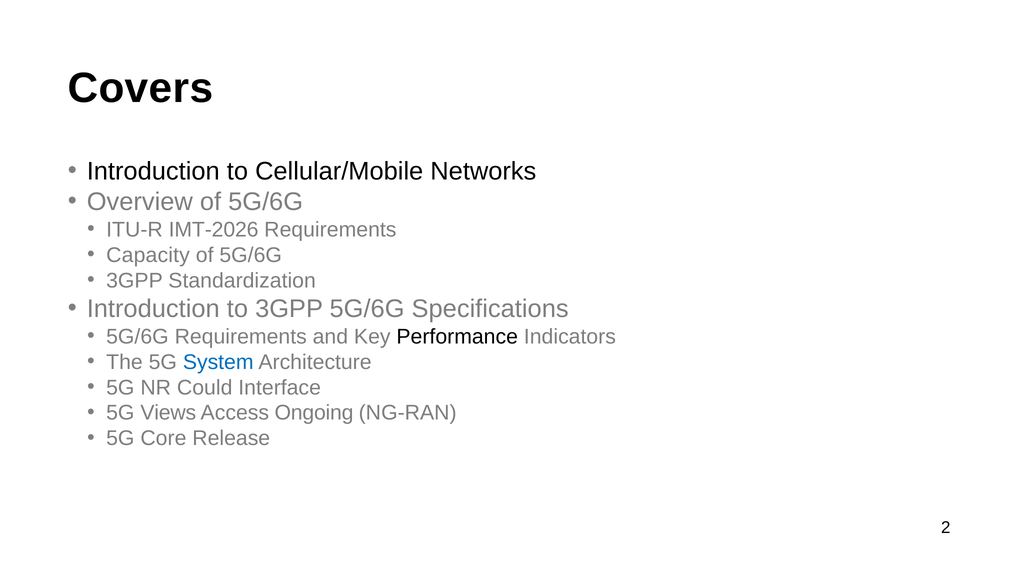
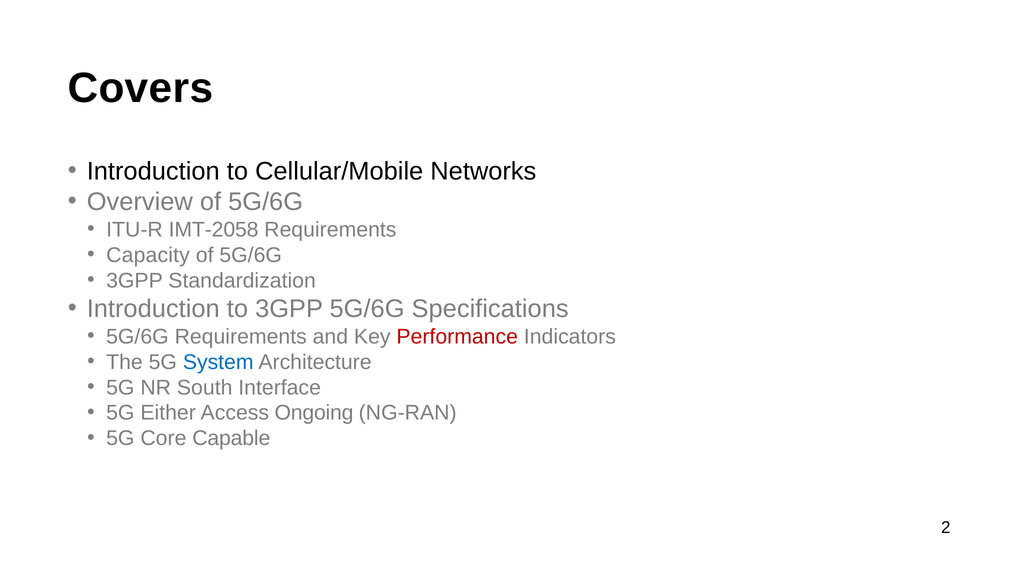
IMT-2026: IMT-2026 -> IMT-2058
Performance colour: black -> red
Could: Could -> South
Views: Views -> Either
Release: Release -> Capable
